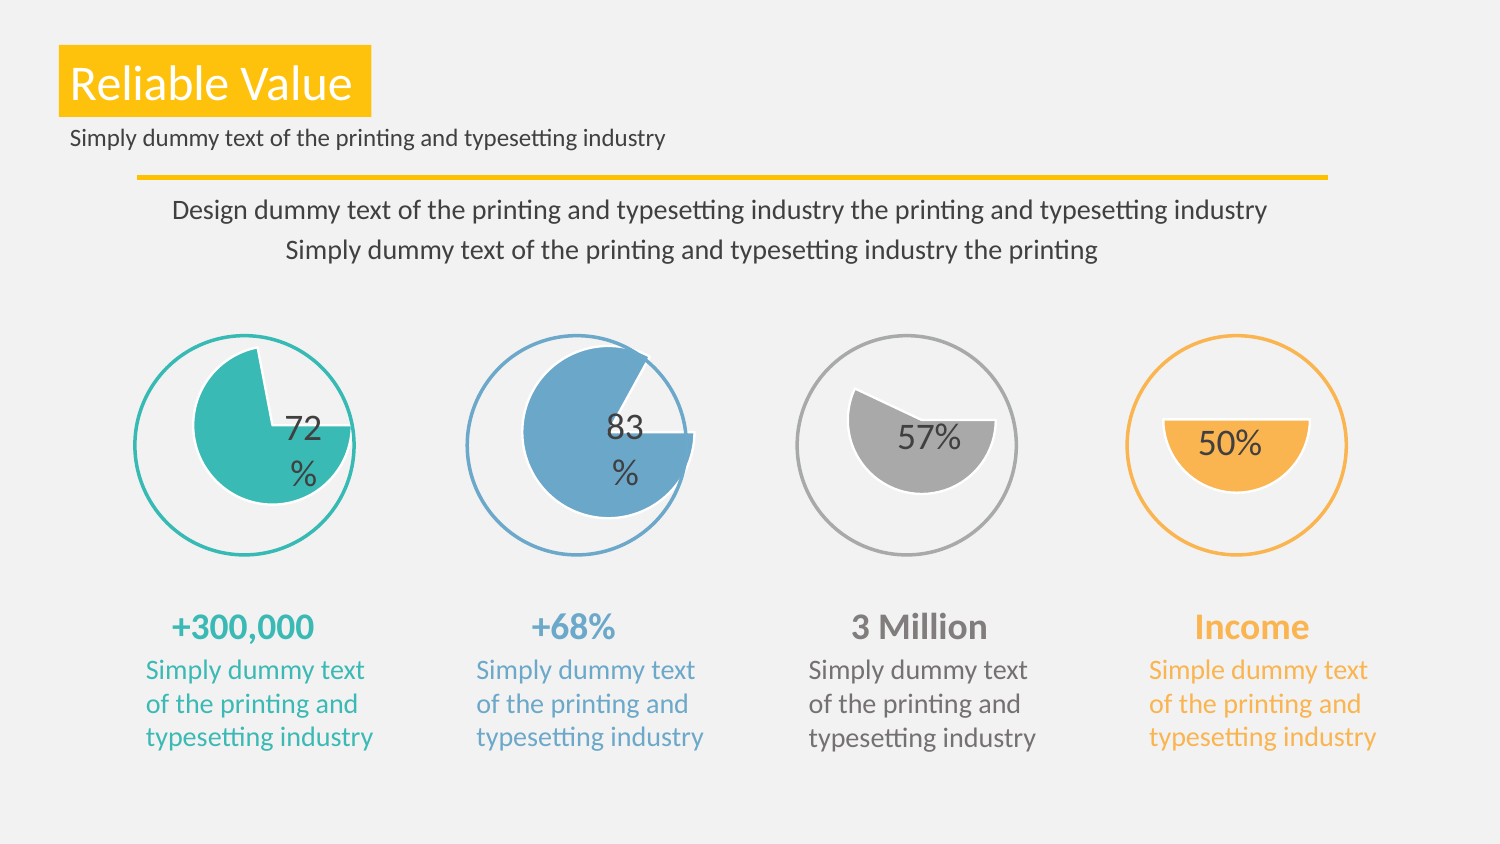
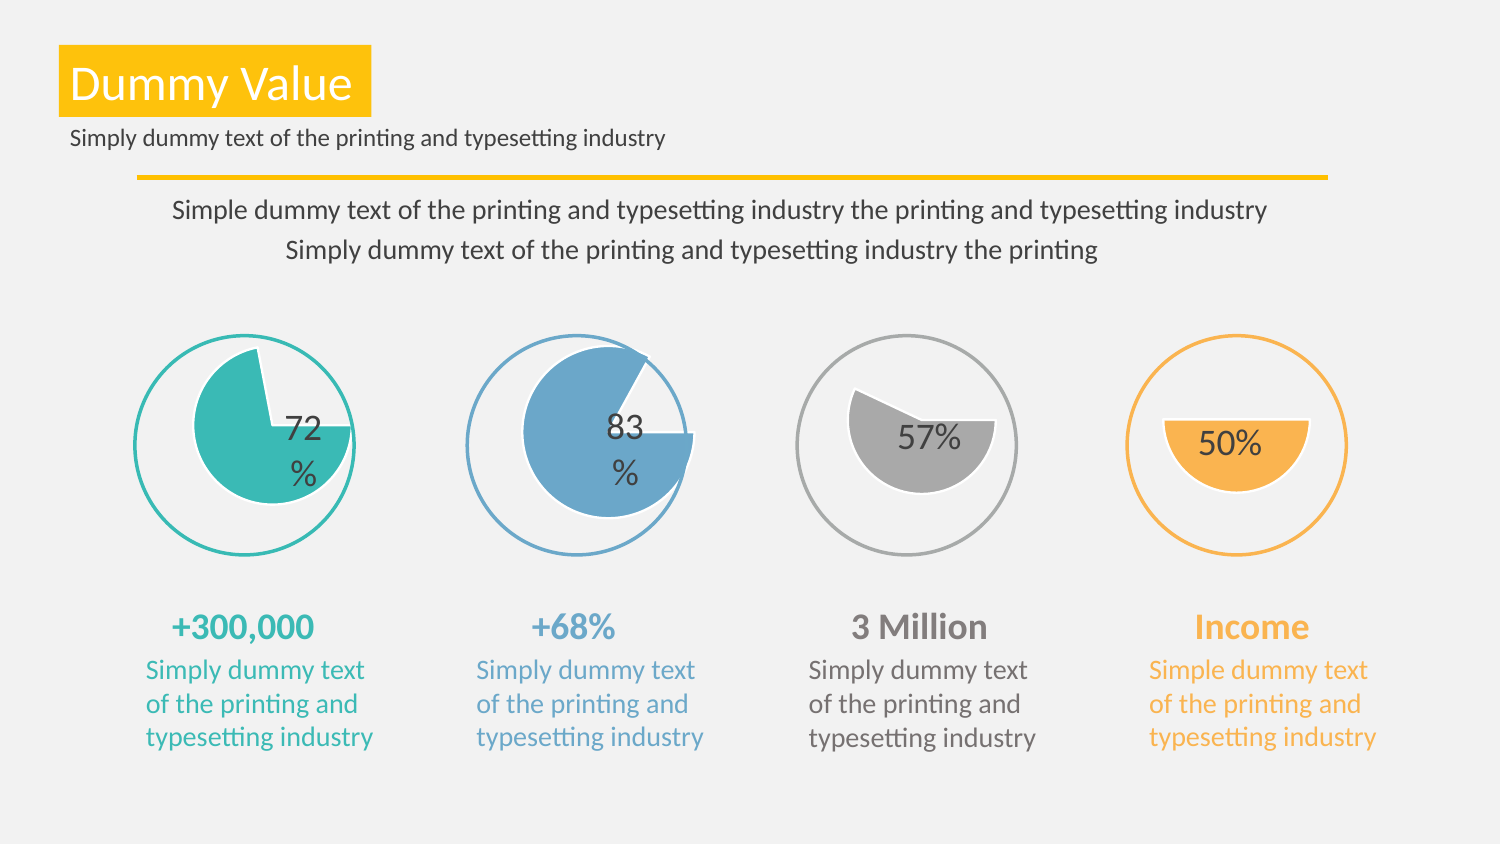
Reliable at (150, 84): Reliable -> Dummy
Design at (210, 211): Design -> Simple
